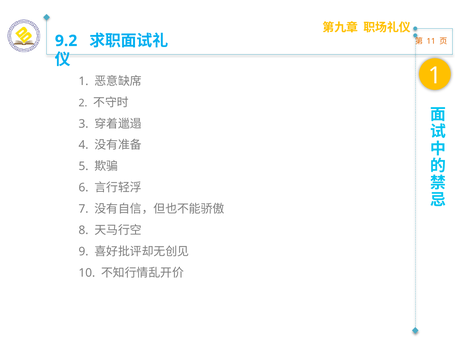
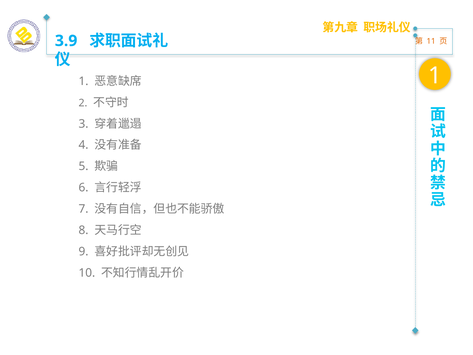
9.2: 9.2 -> 3.9
